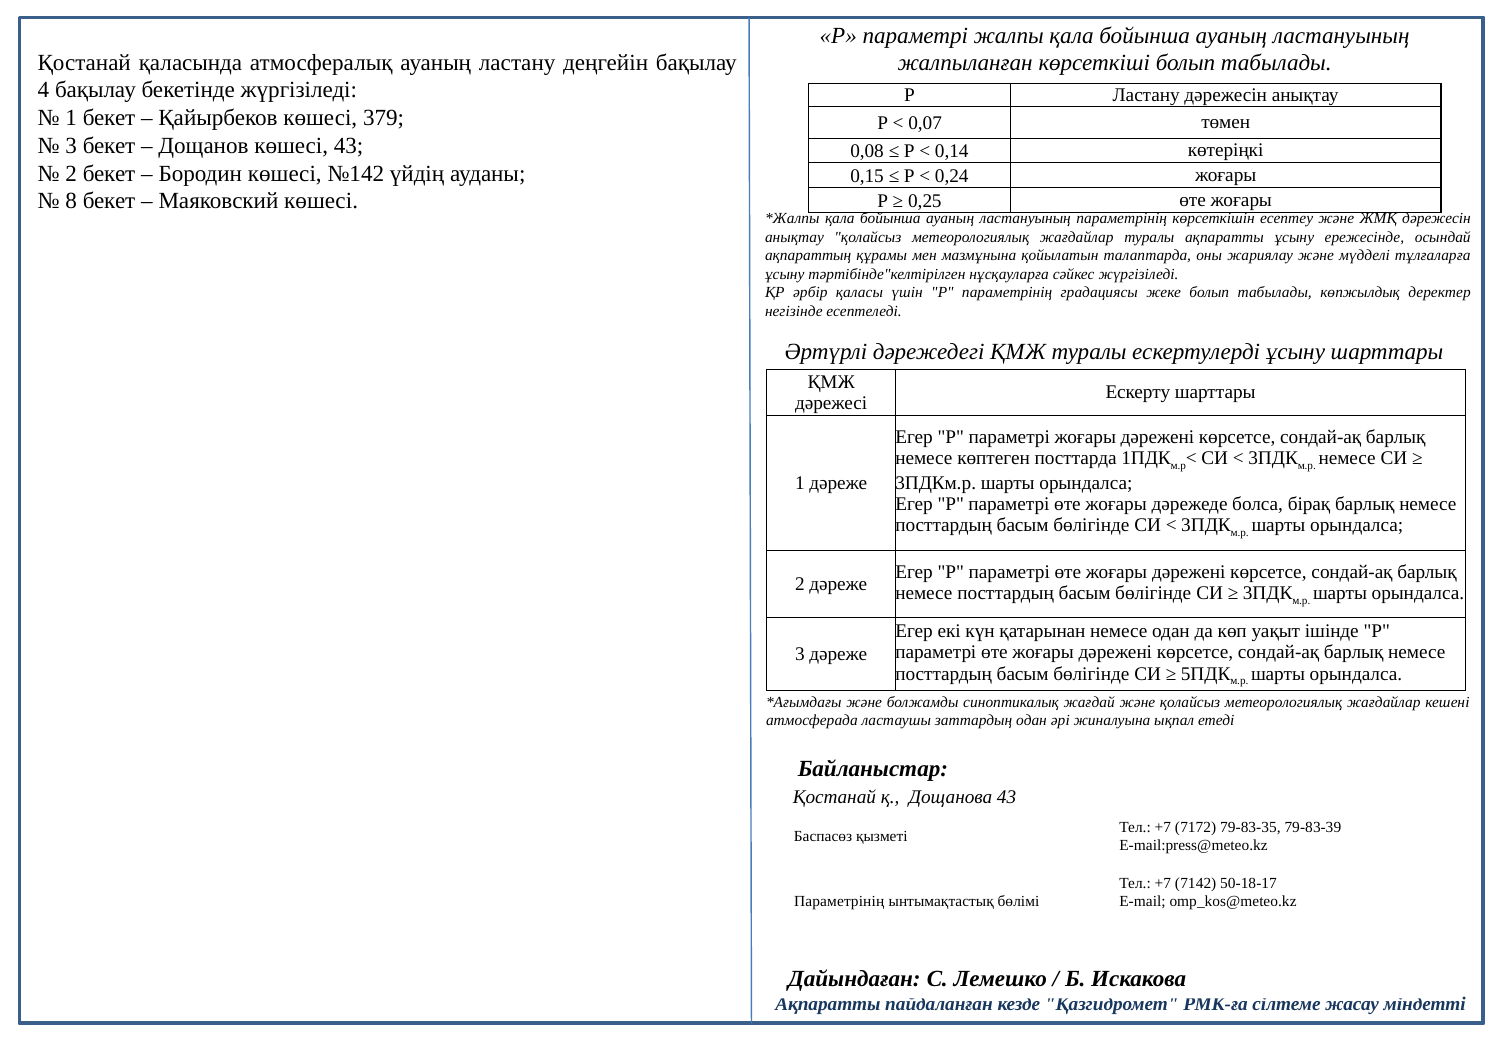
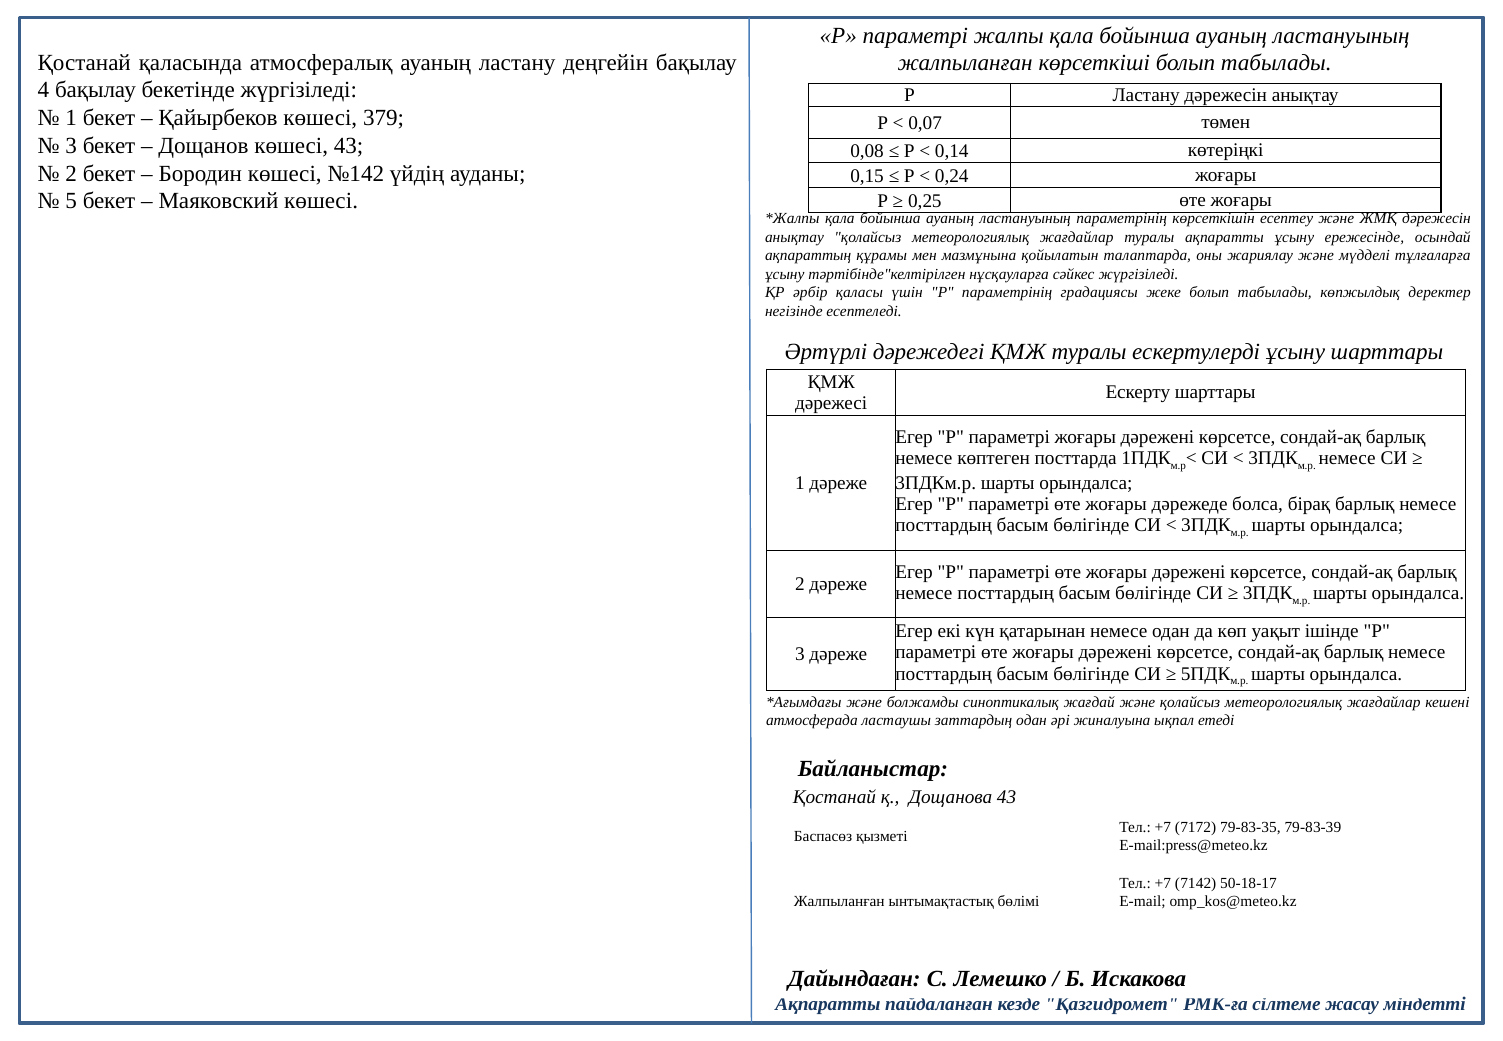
8: 8 -> 5
Параметрінің at (839, 901): Параметрінің -> Жалпыланған
